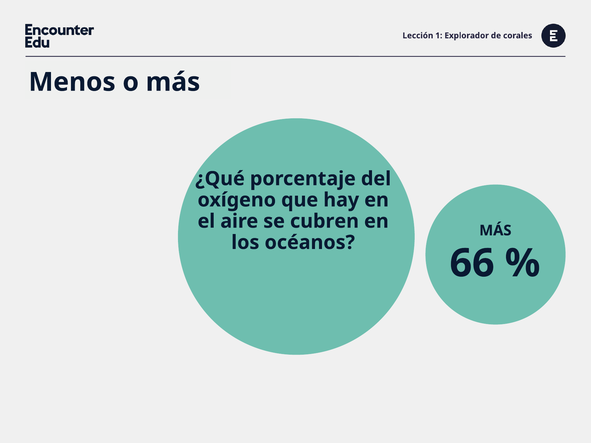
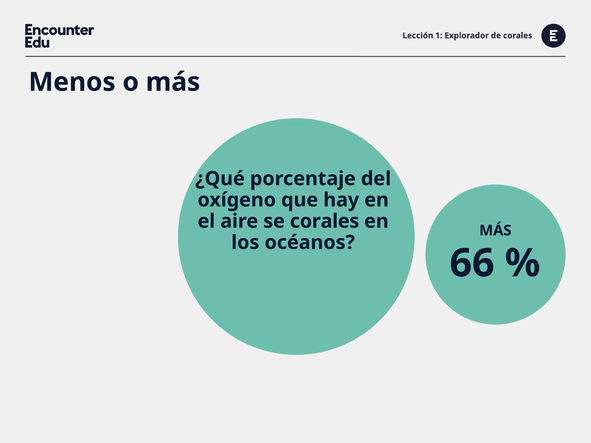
se cubren: cubren -> corales
